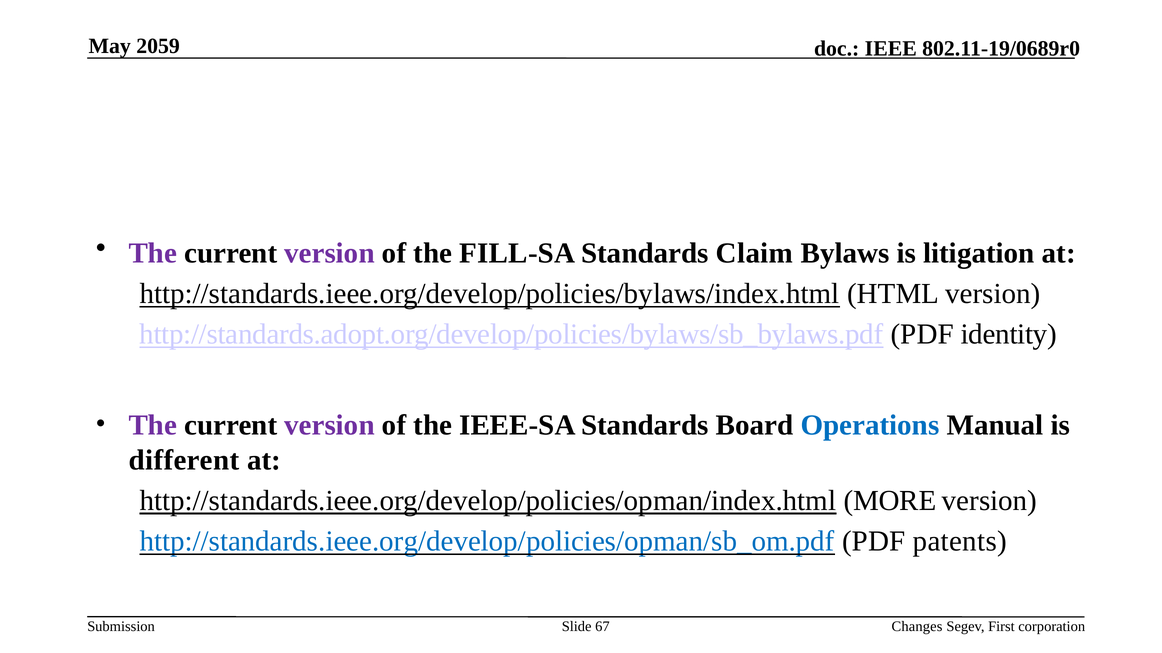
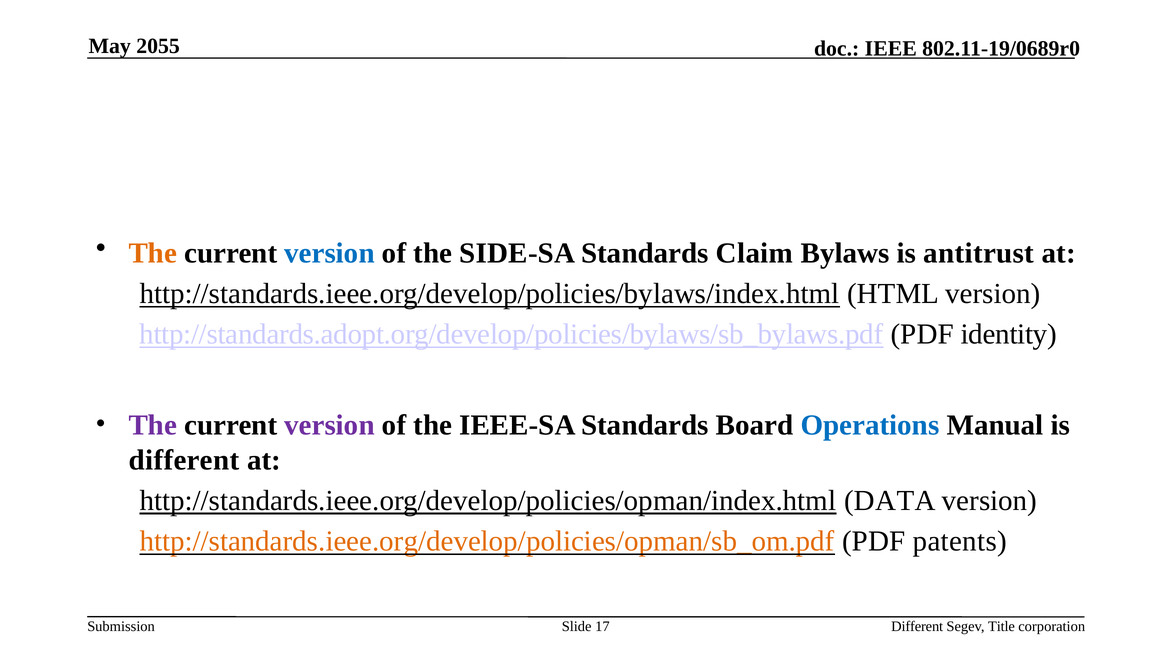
2059: 2059 -> 2055
The at (153, 253) colour: purple -> orange
version at (330, 253) colour: purple -> blue
FILL-SA: FILL-SA -> SIDE-SA
litigation: litigation -> antitrust
MORE: MORE -> DATA
http://standards.ieee.org/develop/policies/opman/sb_om.pdf colour: blue -> orange
67: 67 -> 17
Changes at (917, 627): Changes -> Different
First: First -> Title
